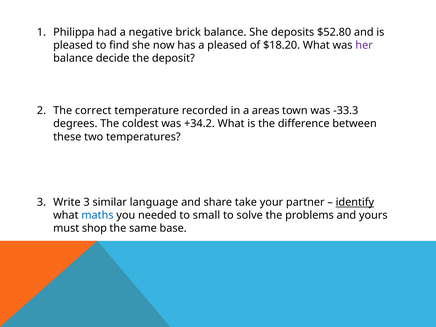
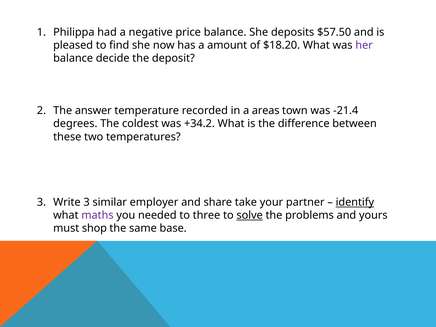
brick: brick -> price
$52.80: $52.80 -> $57.50
a pleased: pleased -> amount
correct: correct -> answer
-33.3: -33.3 -> -21.4
language: language -> employer
maths colour: blue -> purple
small: small -> three
solve underline: none -> present
